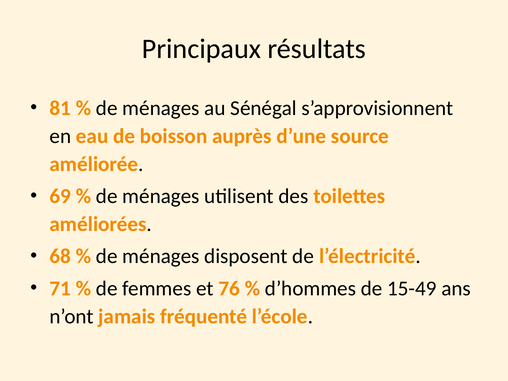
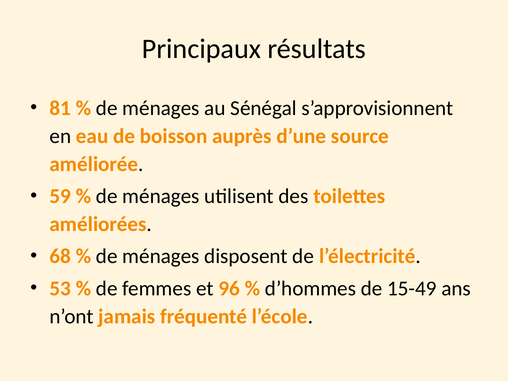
69: 69 -> 59
71: 71 -> 53
76: 76 -> 96
